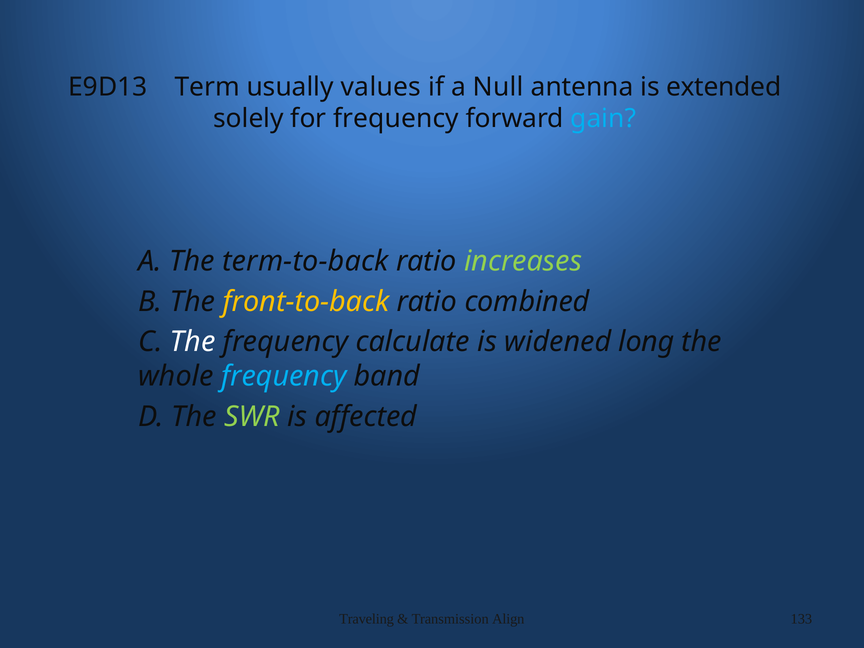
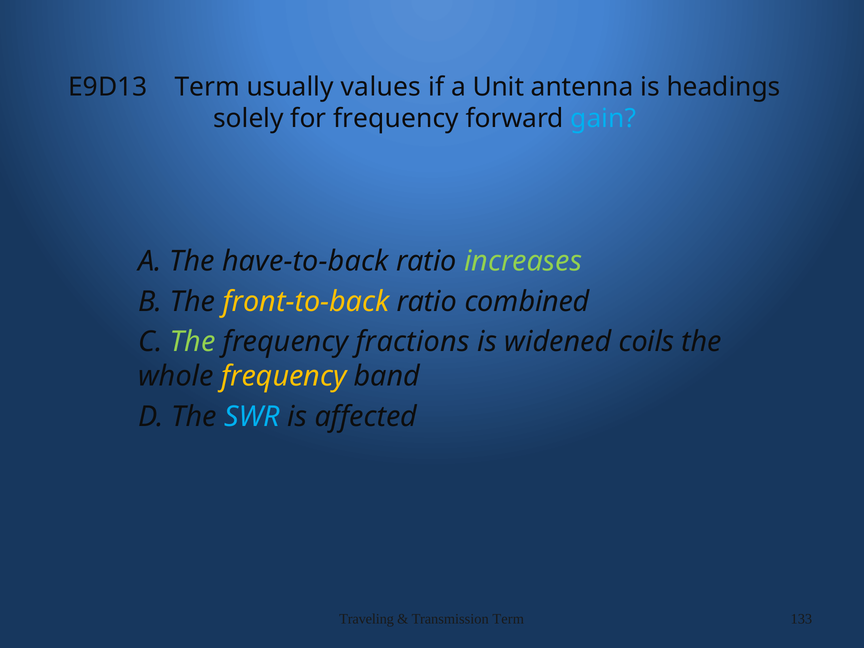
Null: Null -> Unit
extended: extended -> headings
term-to-back: term-to-back -> have-to-back
The at (193, 342) colour: white -> light green
calculate: calculate -> fractions
long: long -> coils
frequency at (284, 376) colour: light blue -> yellow
SWR colour: light green -> light blue
Transmission Align: Align -> Term
